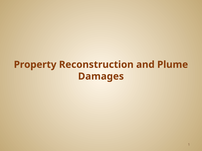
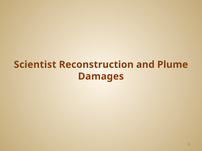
Property: Property -> Scientist
